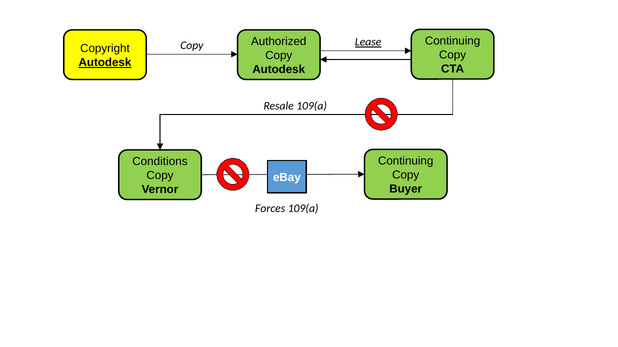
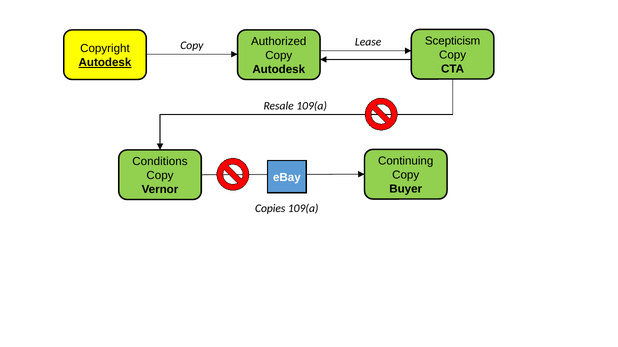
Continuing at (453, 41): Continuing -> Scepticism
Lease underline: present -> none
Forces: Forces -> Copies
